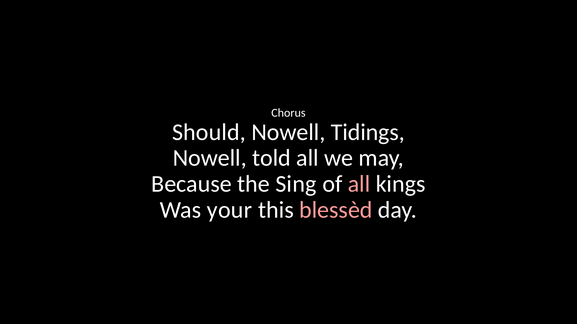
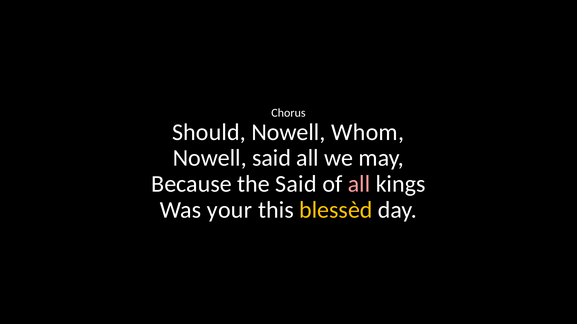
Tidings: Tidings -> Whom
Nowell told: told -> said
the Sing: Sing -> Said
blessèd colour: pink -> yellow
